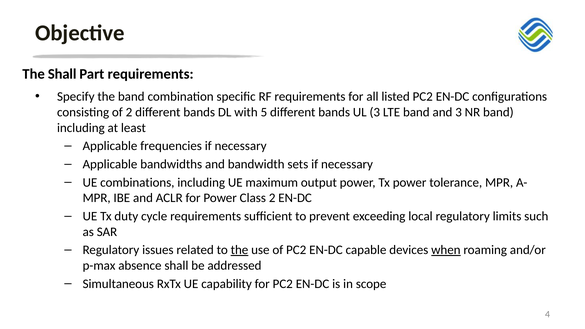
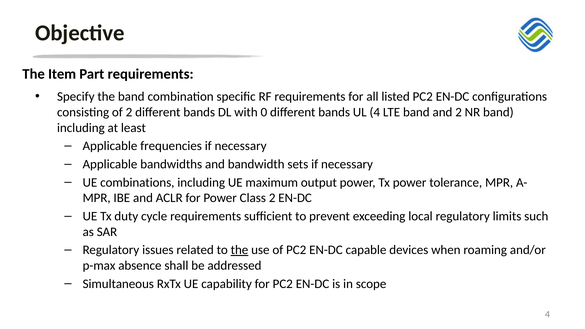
The Shall: Shall -> Item
5: 5 -> 0
UL 3: 3 -> 4
and 3: 3 -> 2
when underline: present -> none
